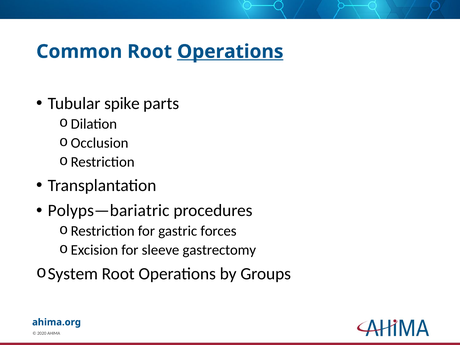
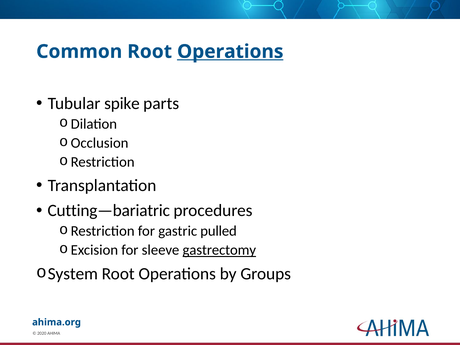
Polyps—bariatric: Polyps—bariatric -> Cutting—bariatric
forces: forces -> pulled
gastrectomy underline: none -> present
